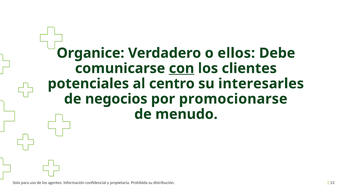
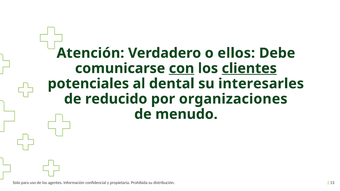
Organice: Organice -> Atención
clientes underline: none -> present
centro: centro -> dental
negocios: negocios -> reducido
promocionarse: promocionarse -> organizaciones
